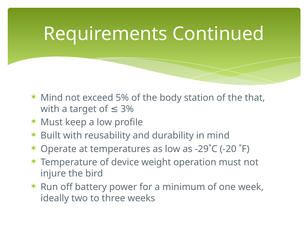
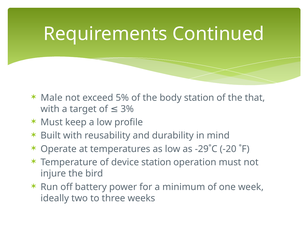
Mind at (52, 98): Mind -> Male
device weight: weight -> station
